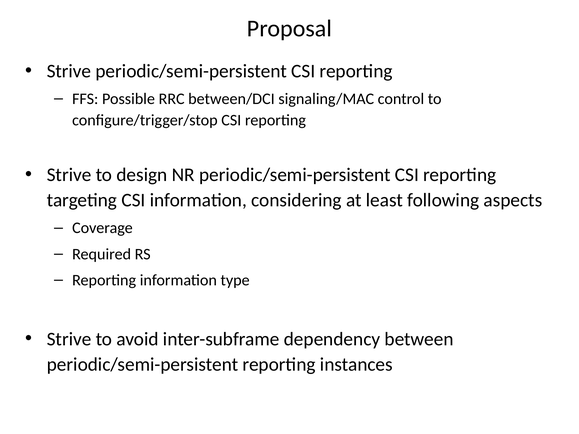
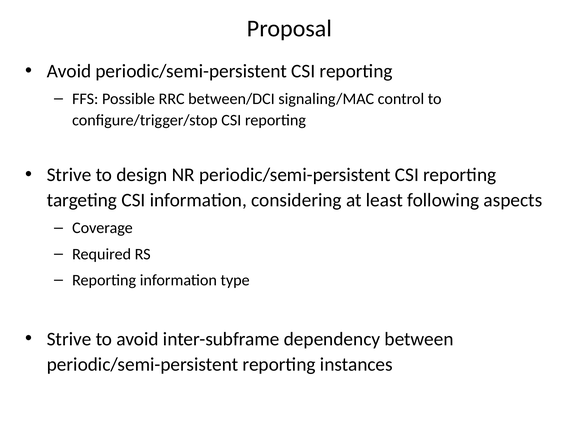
Strive at (69, 71): Strive -> Avoid
